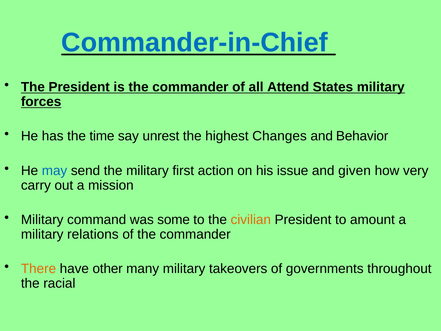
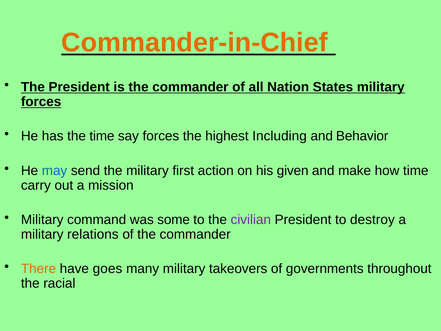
Commander-in-Chief colour: blue -> orange
Attend: Attend -> Nation
say unrest: unrest -> forces
Changes: Changes -> Including
issue: issue -> given
given: given -> make
how very: very -> time
civilian colour: orange -> purple
amount: amount -> destroy
other: other -> goes
